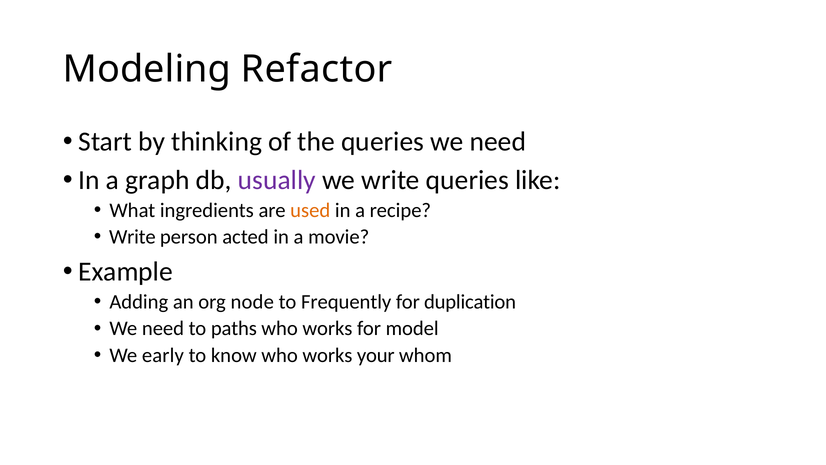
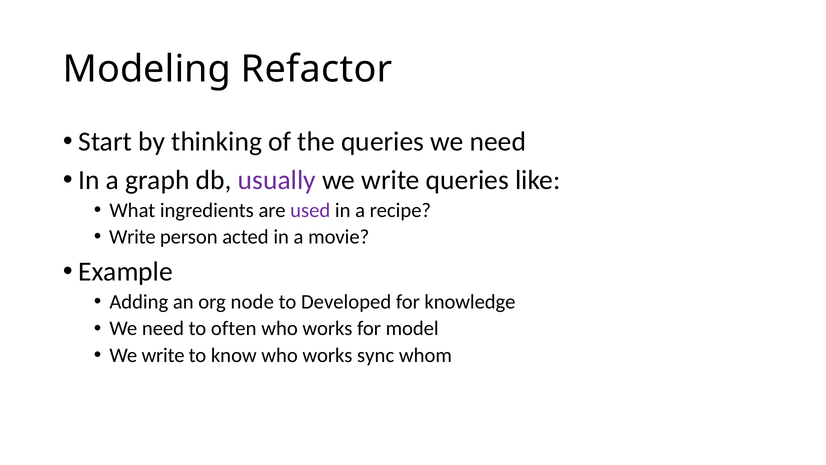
used colour: orange -> purple
Frequently: Frequently -> Developed
duplication: duplication -> knowledge
paths: paths -> often
early at (163, 355): early -> write
your: your -> sync
